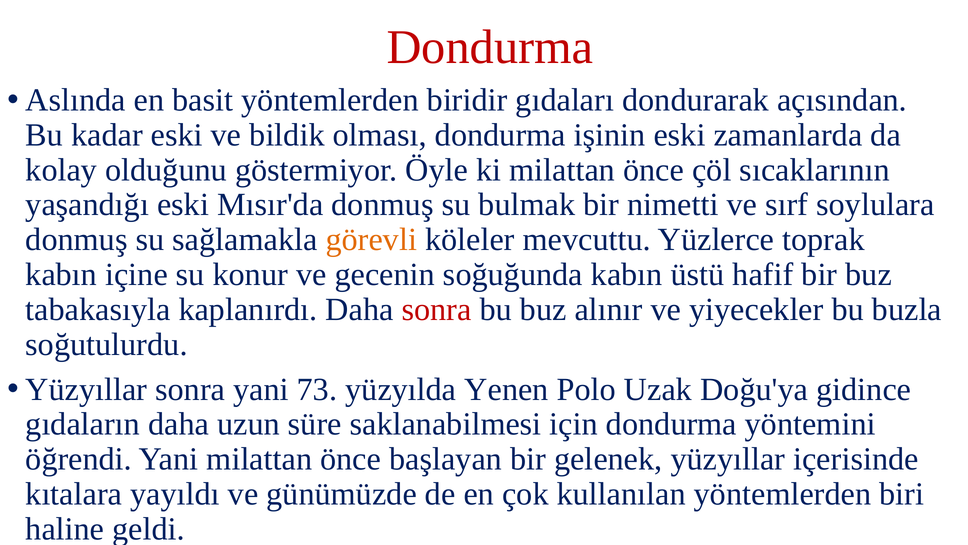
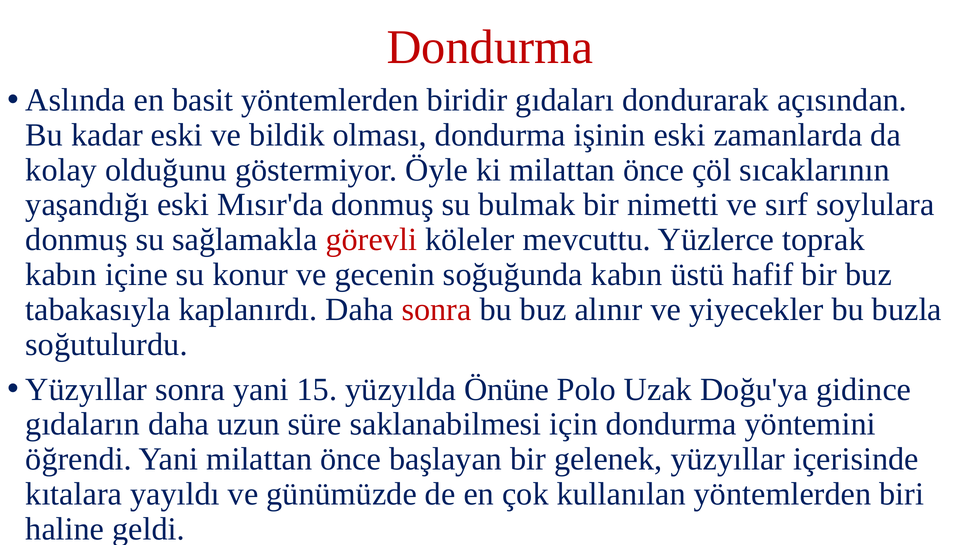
görevli colour: orange -> red
73: 73 -> 15
Yenen: Yenen -> Önüne
